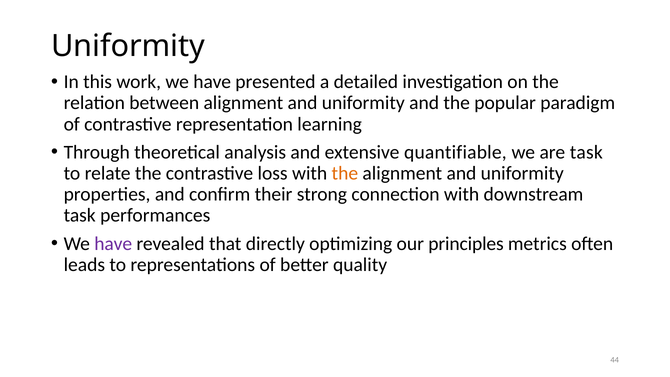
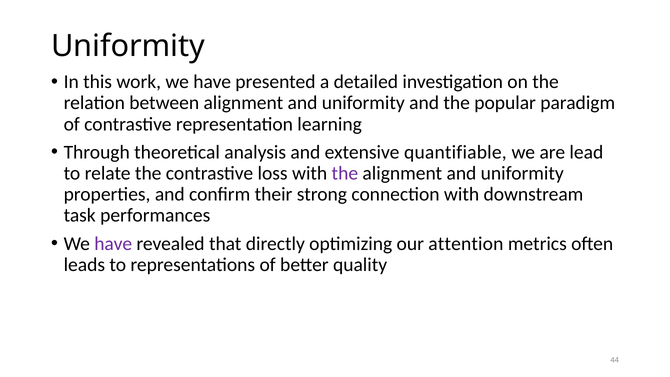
are task: task -> lead
the at (345, 173) colour: orange -> purple
principles: principles -> attention
